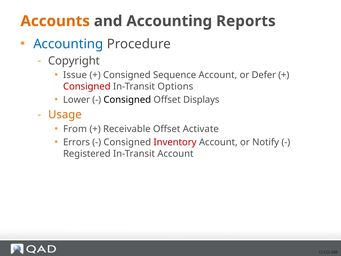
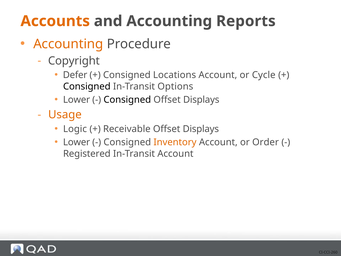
Accounting at (68, 44) colour: blue -> orange
Issue: Issue -> Defer
Sequence: Sequence -> Locations
Defer: Defer -> Cycle
Consigned at (87, 86) colour: red -> black
From: From -> Logic
Activate at (201, 129): Activate -> Displays
Errors at (77, 142): Errors -> Lower
Inventory colour: red -> orange
Notify: Notify -> Order
